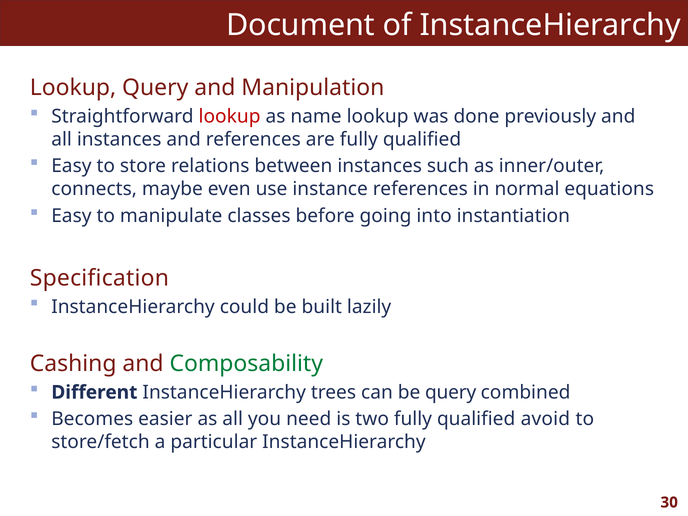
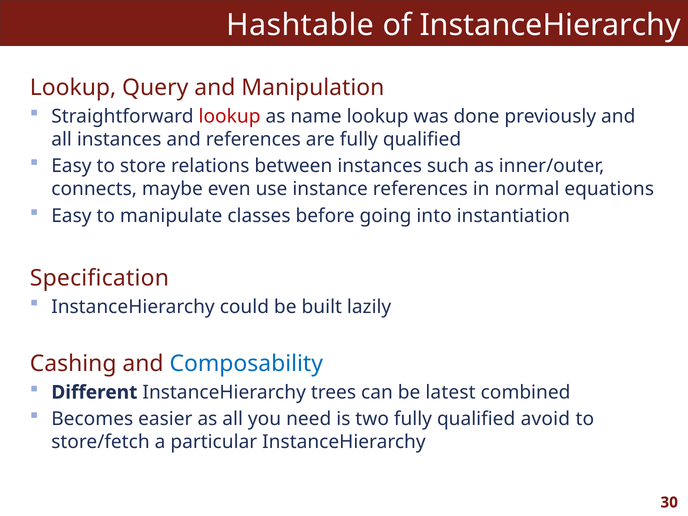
Document: Document -> Hashtable
Composability colour: green -> blue
be query: query -> latest
